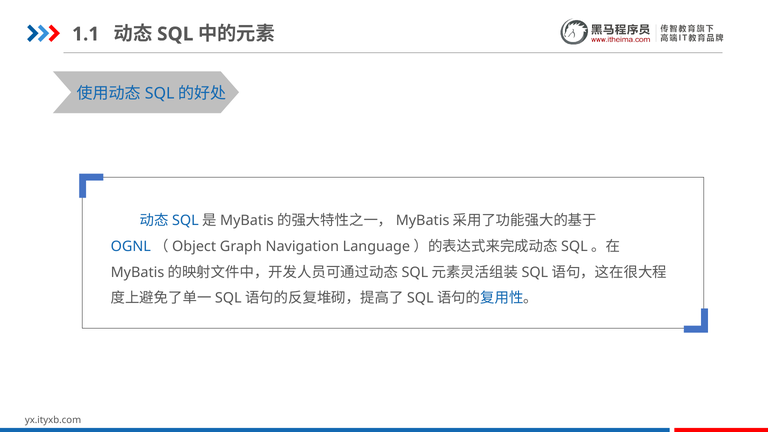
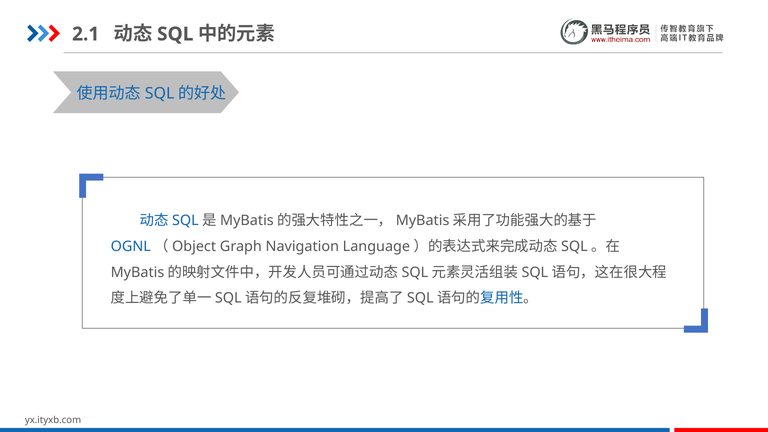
1.1: 1.1 -> 2.1
